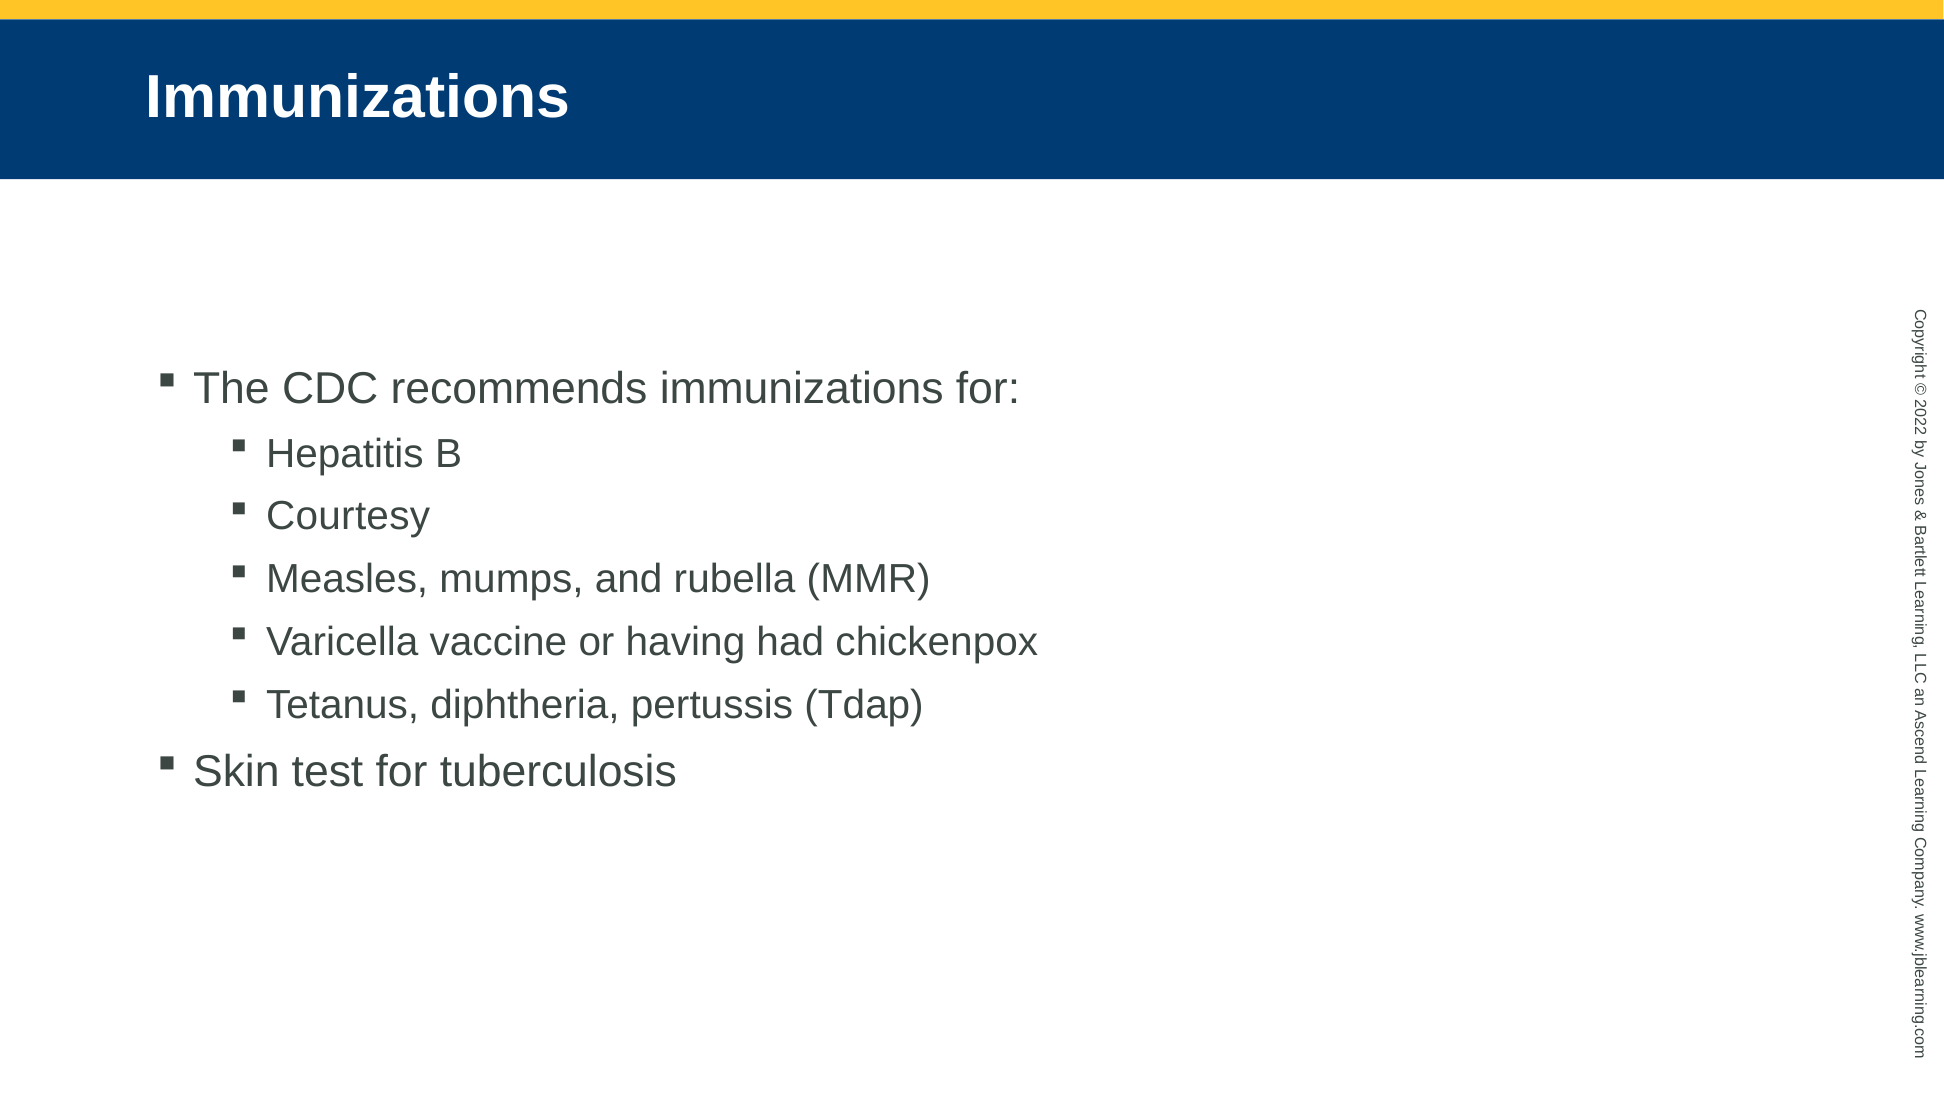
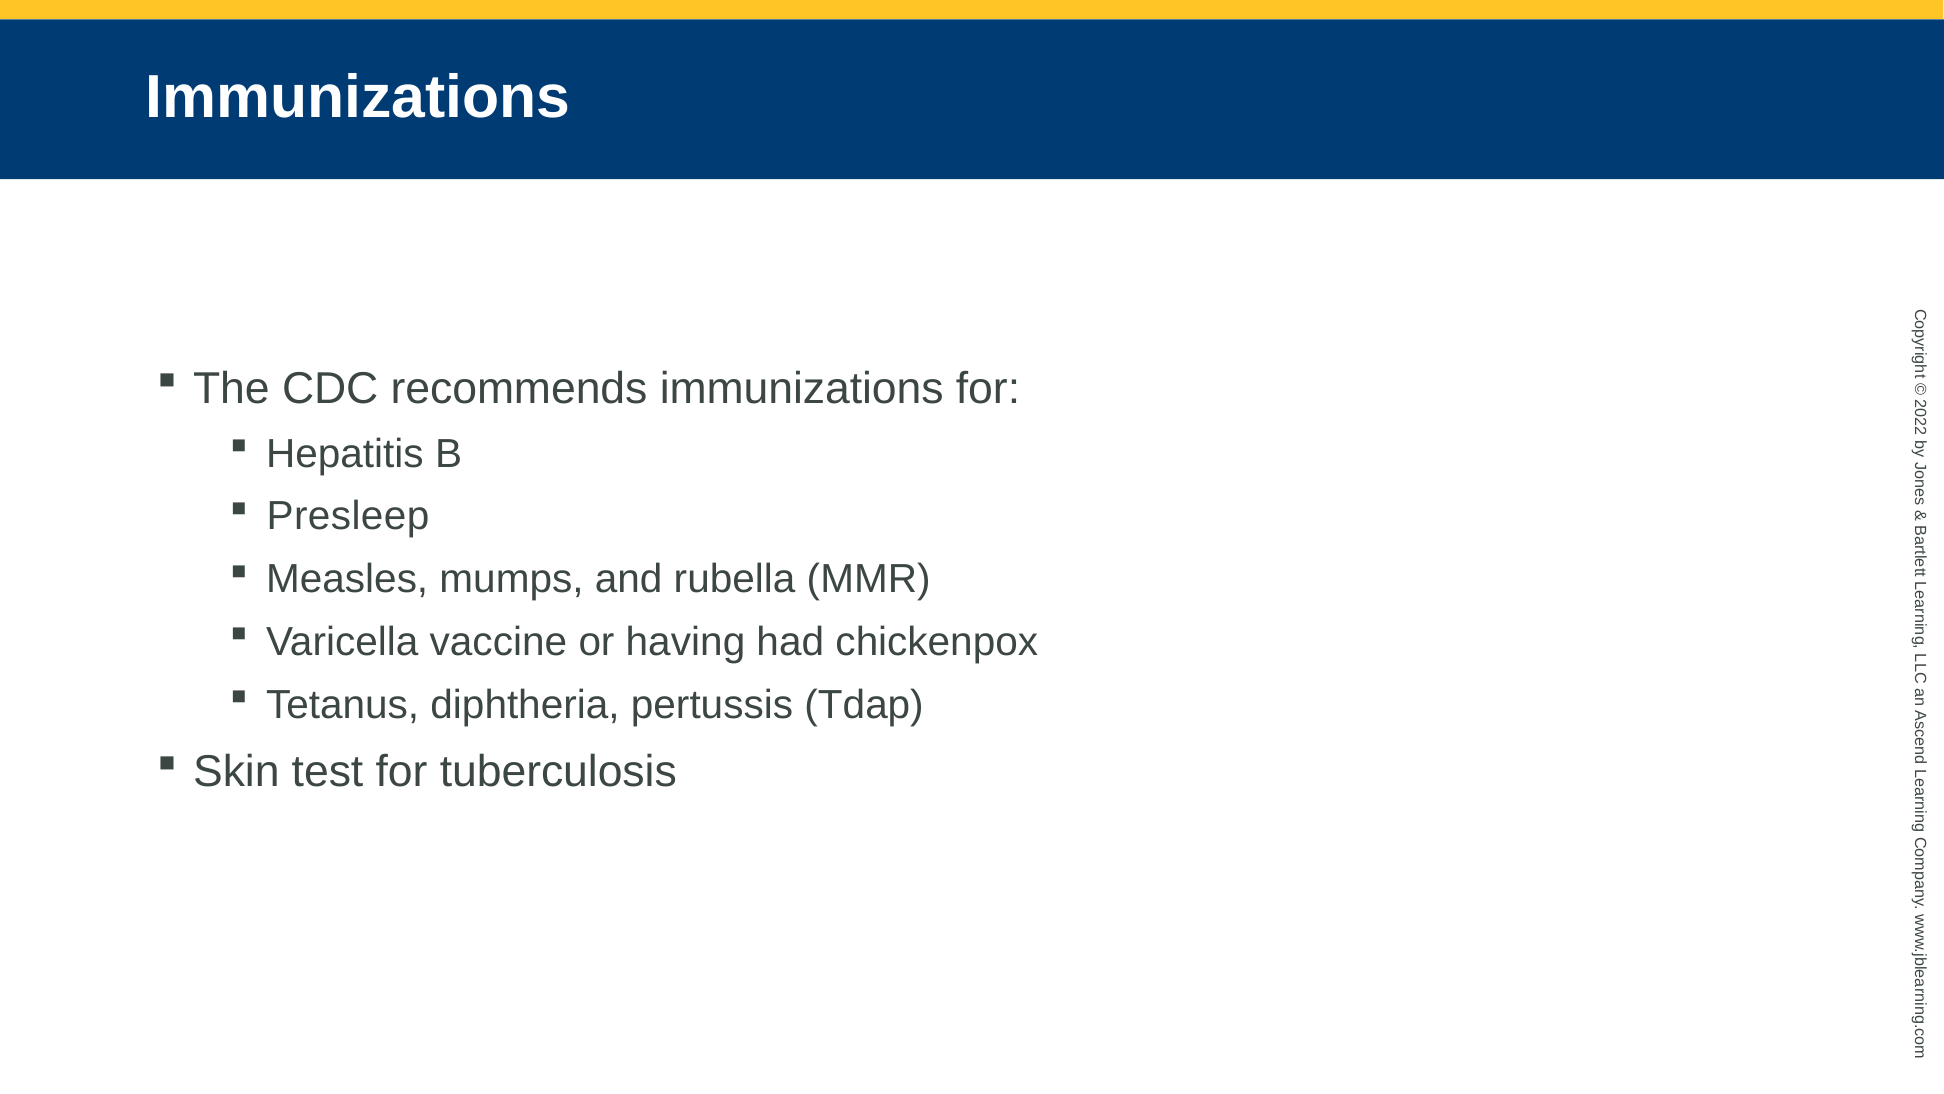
Courtesy: Courtesy -> Presleep
